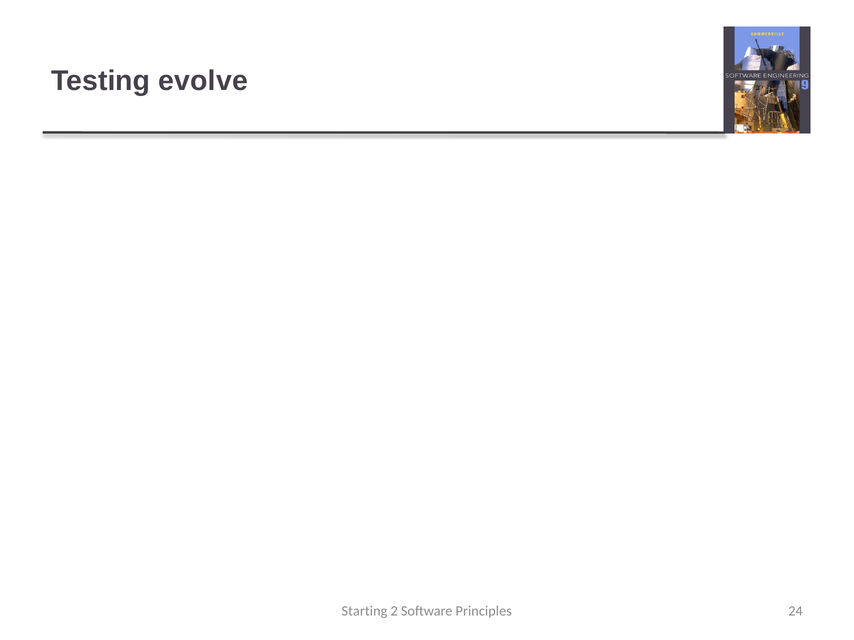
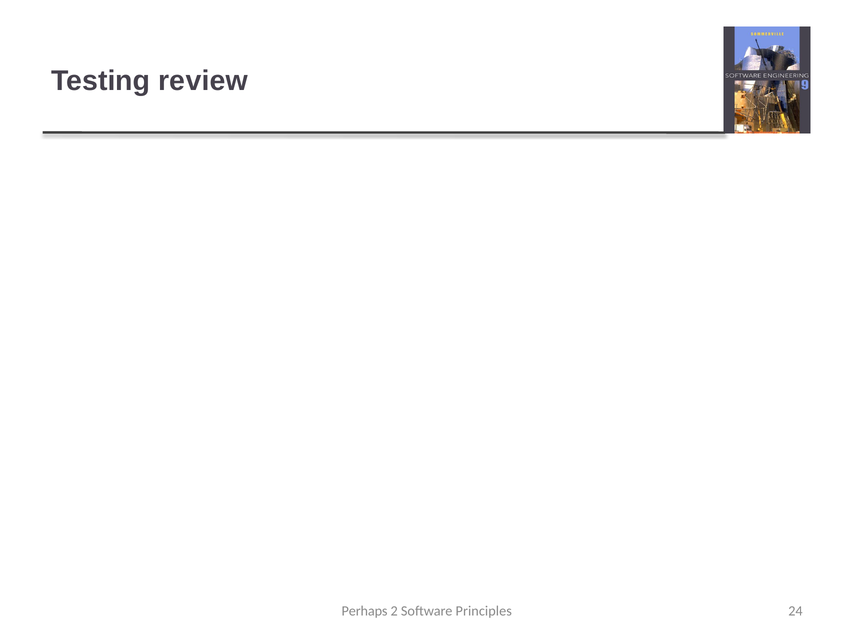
evolve: evolve -> review
Starting: Starting -> Perhaps
